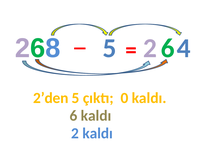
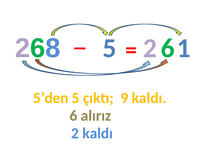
4: 4 -> 1
2’den: 2’den -> 5’den
0: 0 -> 9
6 kaldı: kaldı -> alırız
